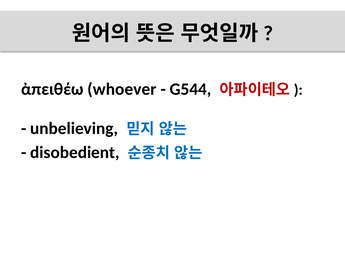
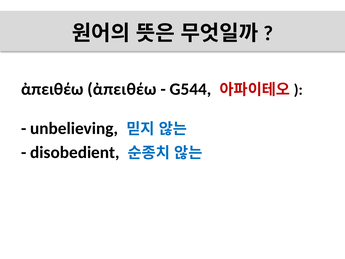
ἀπειθέω whoever: whoever -> ἀπειθέω
